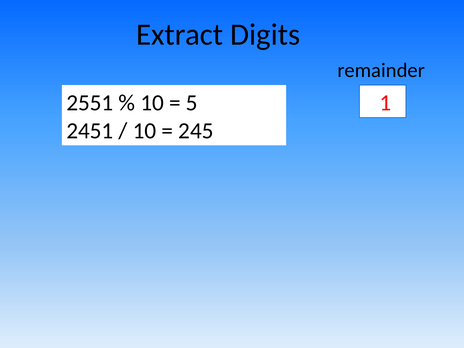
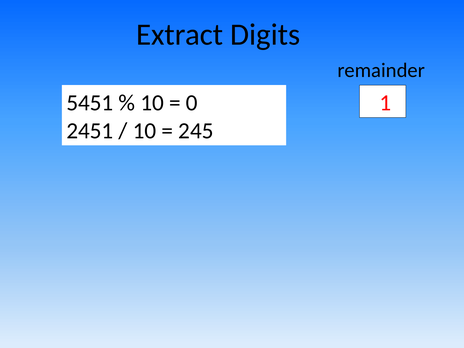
2551: 2551 -> 5451
5: 5 -> 0
